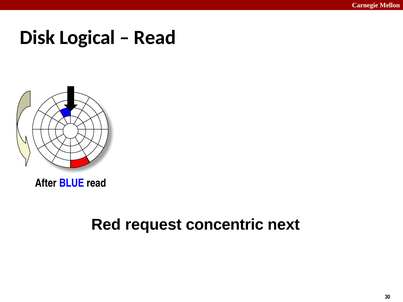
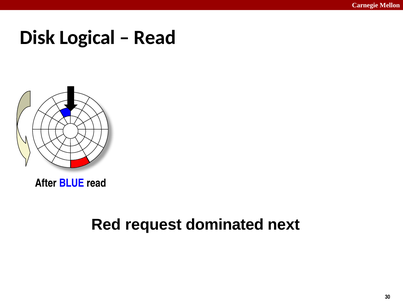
concentric: concentric -> dominated
